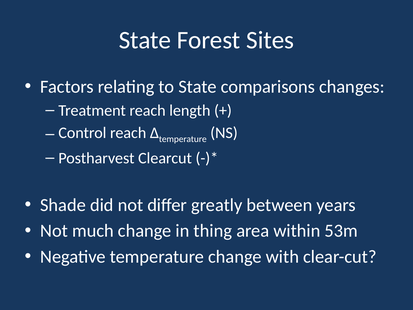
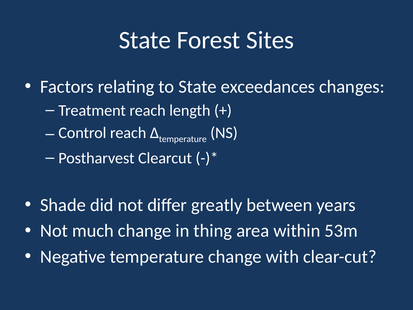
comparisons: comparisons -> exceedances
